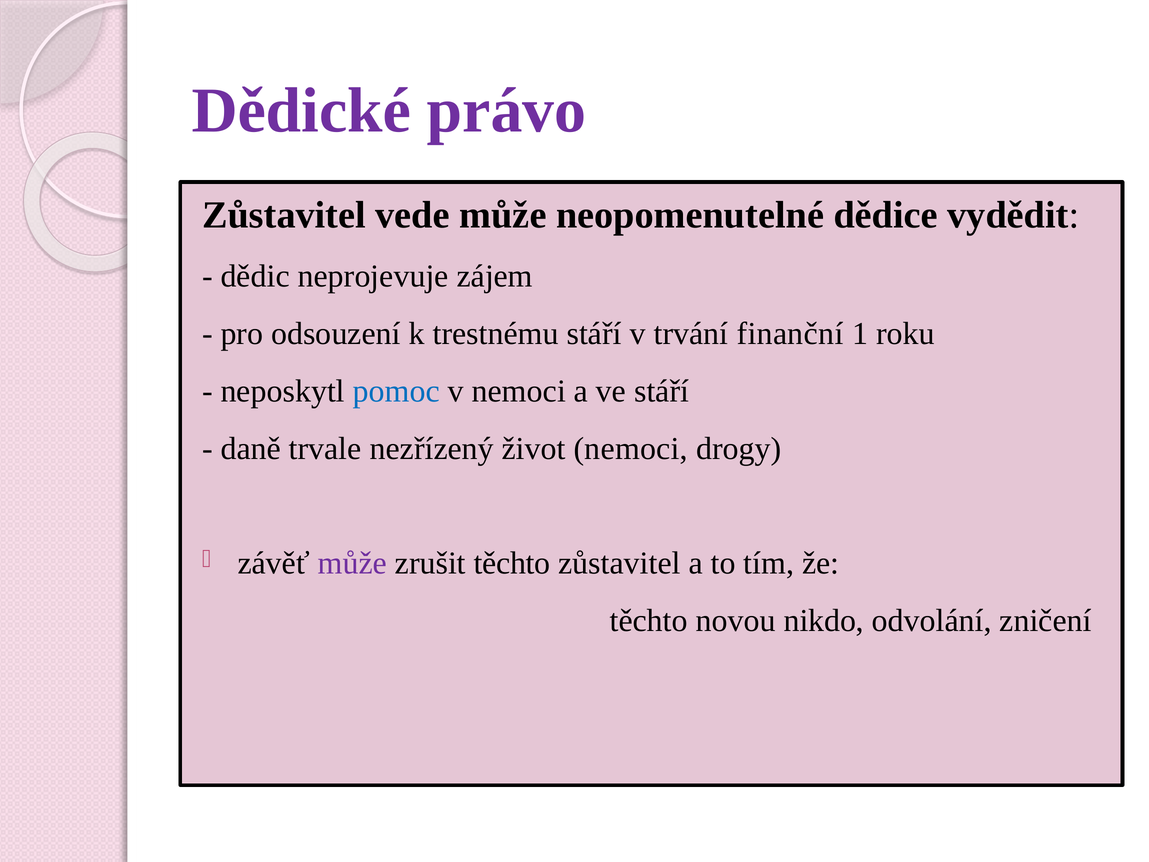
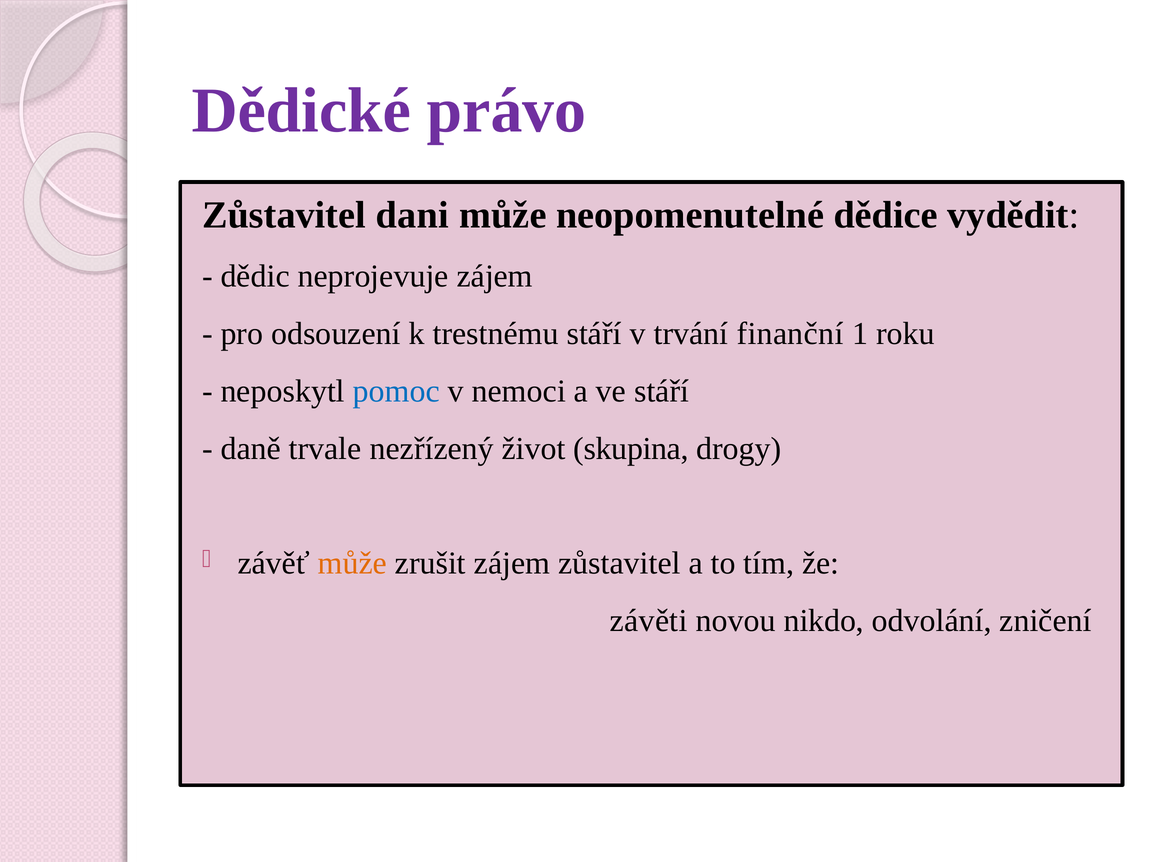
vede: vede -> dani
život nemoci: nemoci -> skupina
může at (352, 563) colour: purple -> orange
zrušit těchto: těchto -> zájem
těchto at (649, 621): těchto -> závěti
